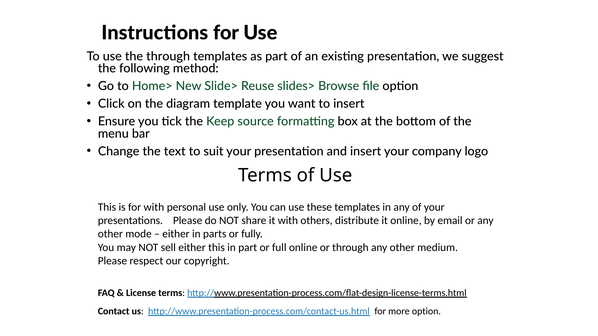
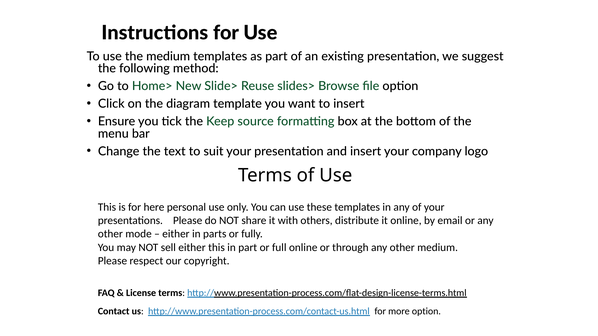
the through: through -> medium
for with: with -> here
